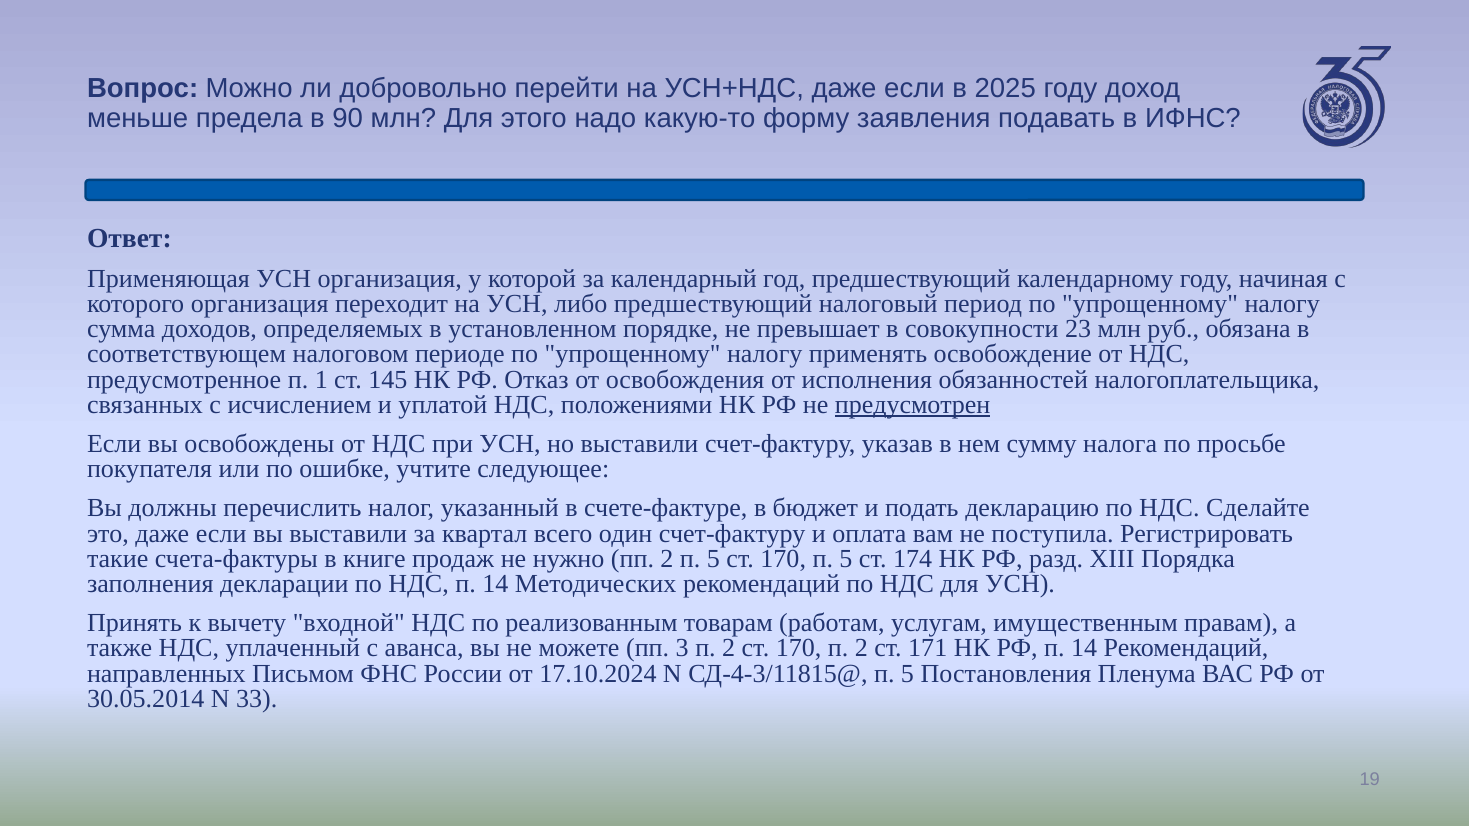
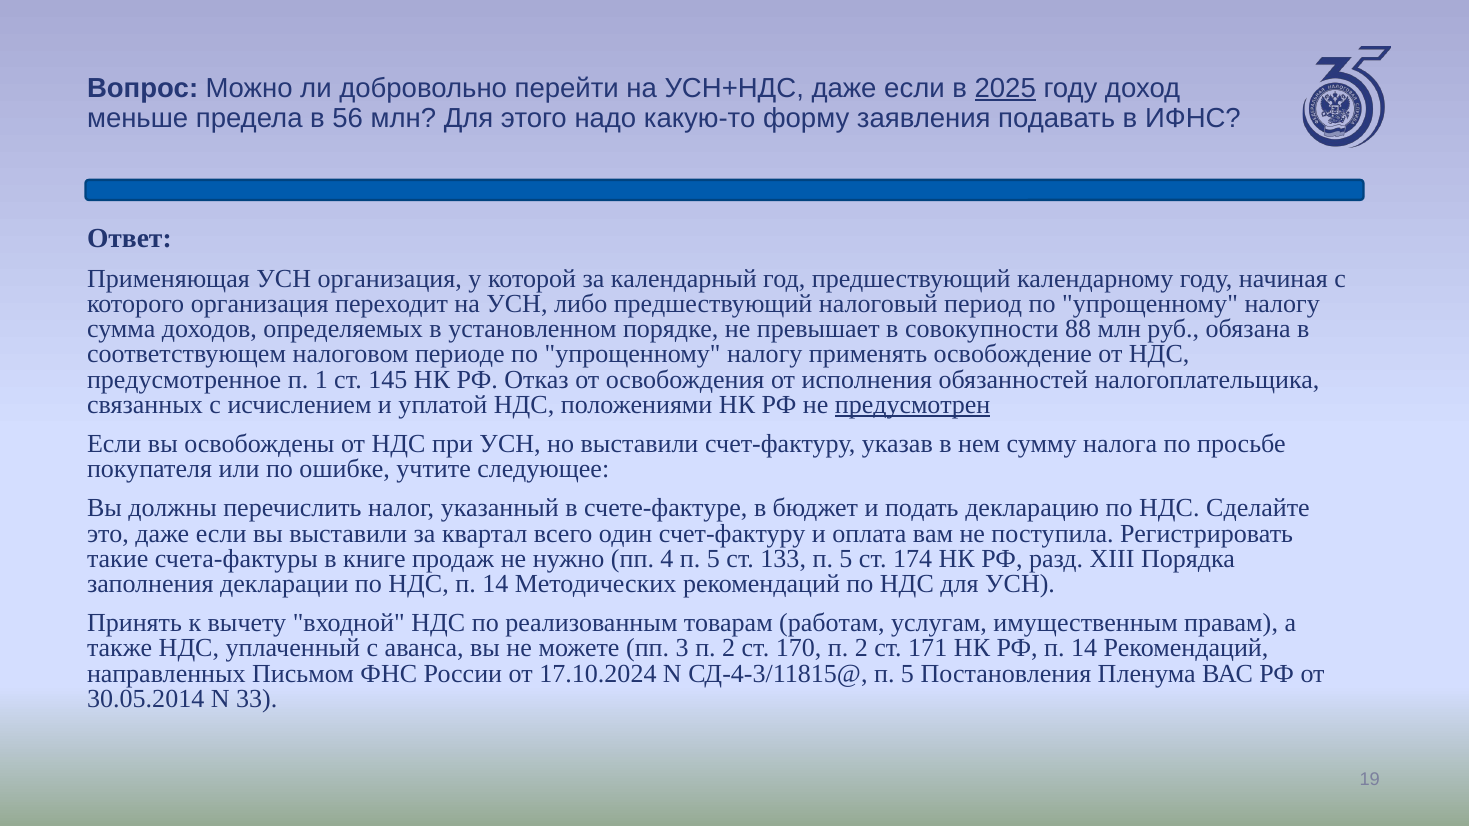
2025 underline: none -> present
90: 90 -> 56
23: 23 -> 88
пп 2: 2 -> 4
5 ст 170: 170 -> 133
